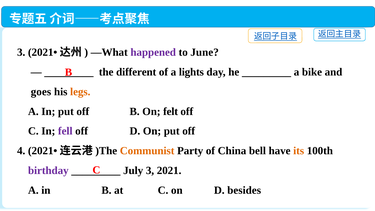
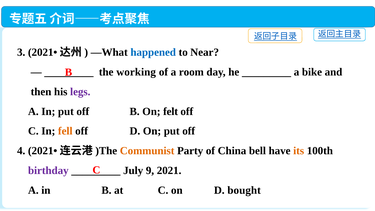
happened colour: purple -> blue
June: June -> Near
different: different -> working
lights: lights -> room
goes: goes -> then
legs colour: orange -> purple
fell colour: purple -> orange
July 3: 3 -> 9
besides: besides -> bought
